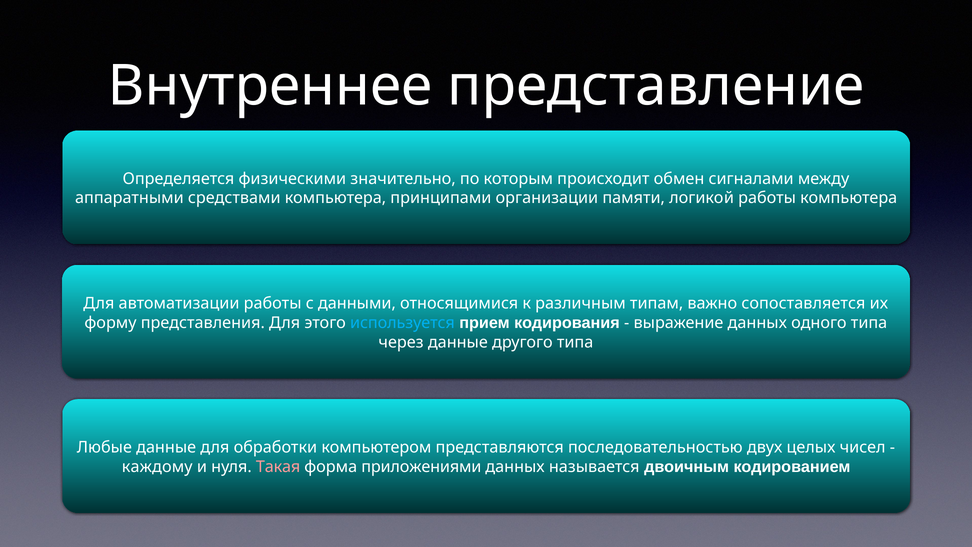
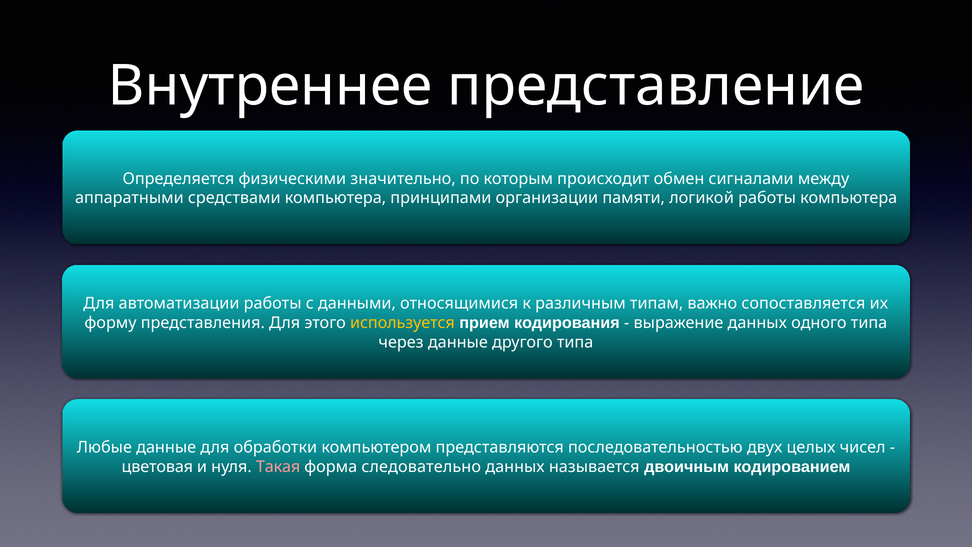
используется colour: light blue -> yellow
каждому: каждому -> цветовая
приложениями: приложениями -> следовательно
